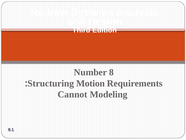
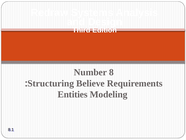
Motion: Motion -> Believe
Cannot: Cannot -> Entities
